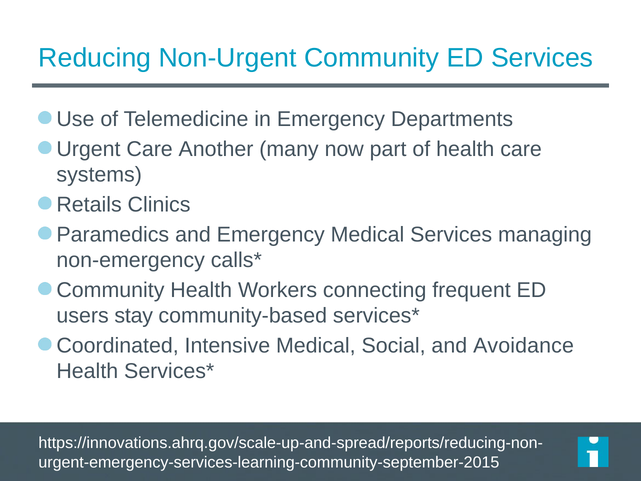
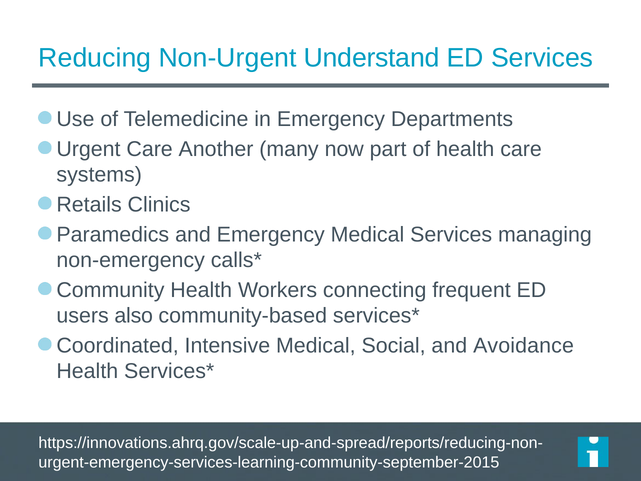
Non-Urgent Community: Community -> Understand
stay: stay -> also
